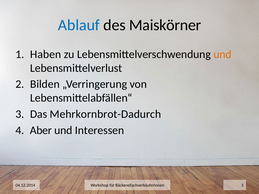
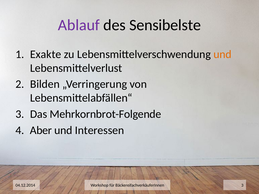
Ablauf colour: blue -> purple
Maiskörner: Maiskörner -> Sensibelste
Haben: Haben -> Exakte
Mehrkornbrot-Dadurch: Mehrkornbrot-Dadurch -> Mehrkornbrot-Folgende
